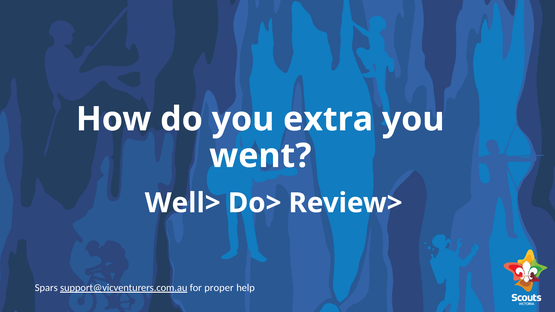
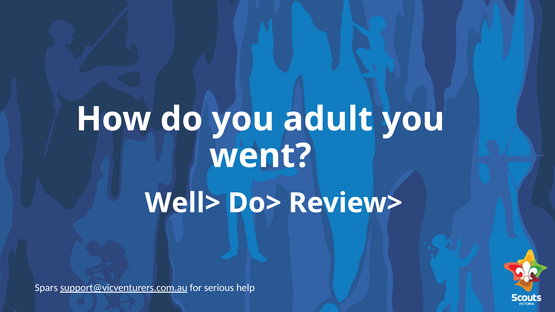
extra: extra -> adult
proper: proper -> serious
